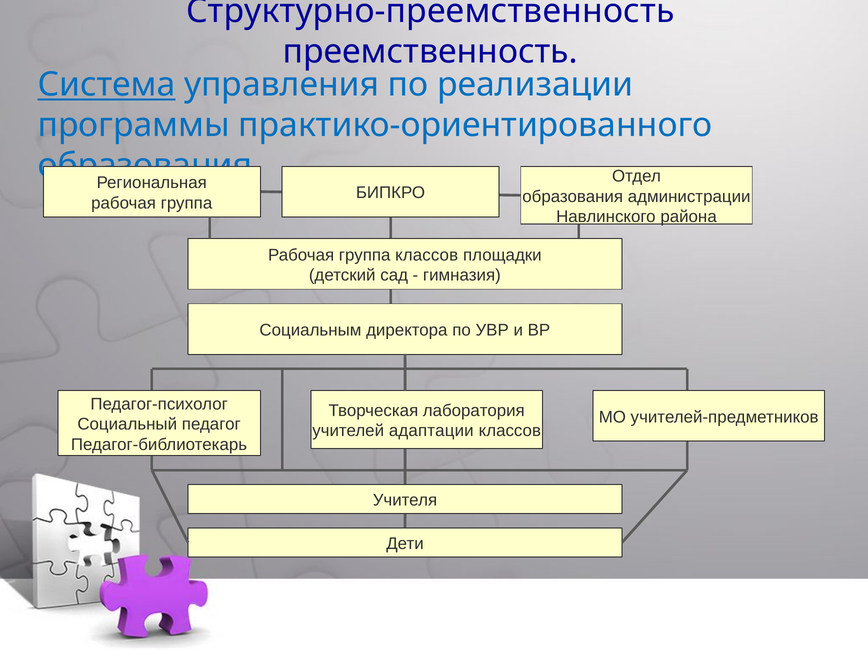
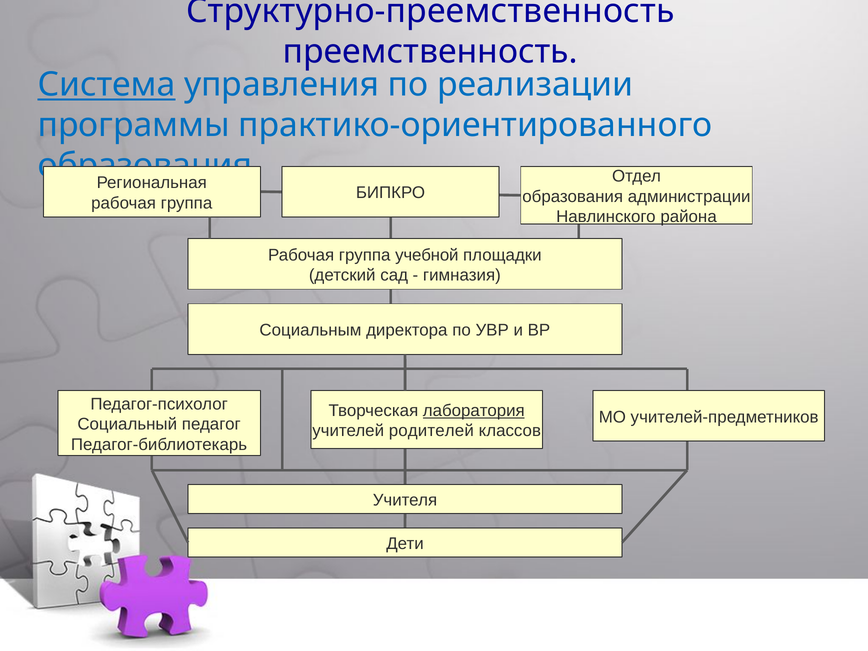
группа классов: классов -> учебной
лаборатория underline: none -> present
адаптации: адаптации -> родителей
